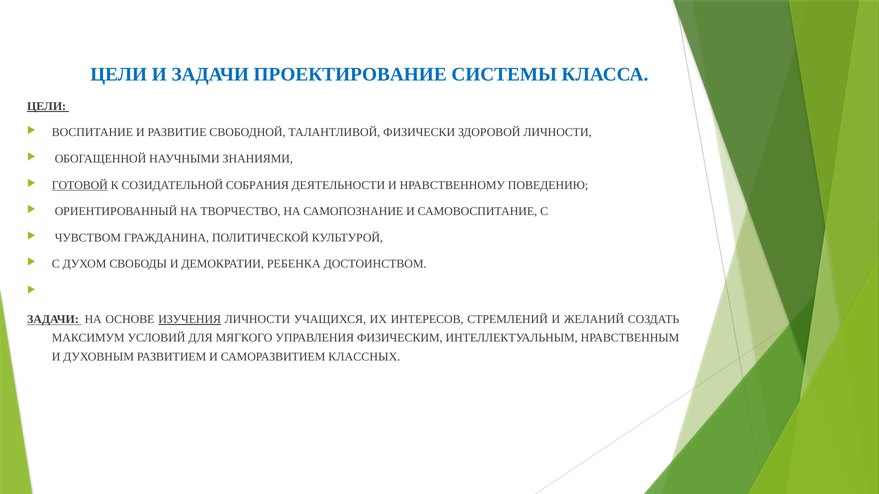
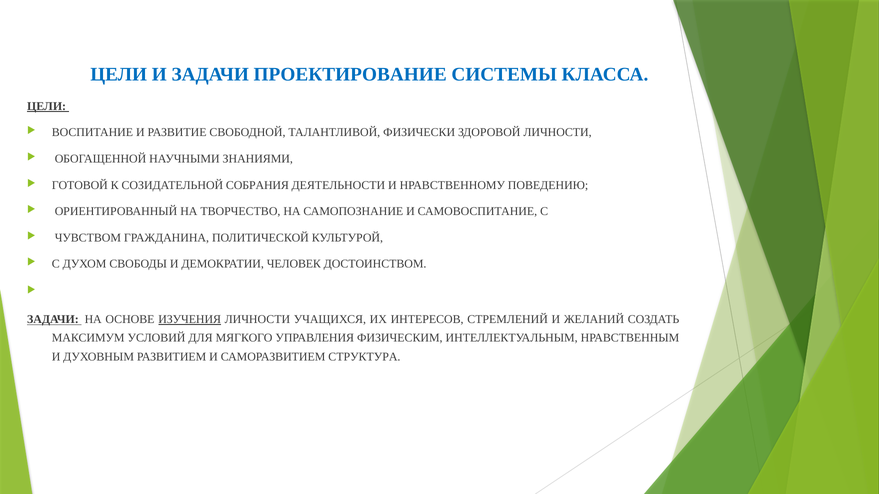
ГОТОВОЙ underline: present -> none
РЕБЕНКА: РЕБЕНКА -> ЧЕЛОВЕК
КЛАССНЫХ: КЛАССНЫХ -> СТРУКТУРА
